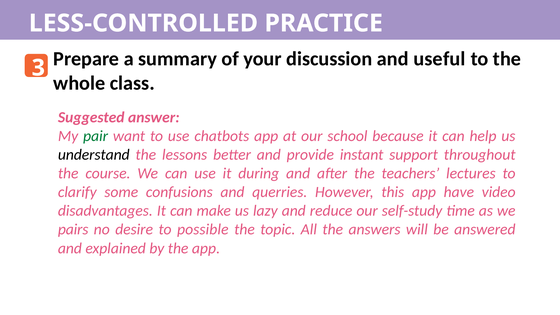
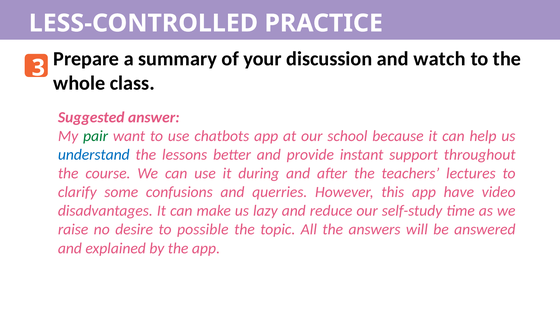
useful: useful -> watch
understand colour: black -> blue
pairs: pairs -> raise
